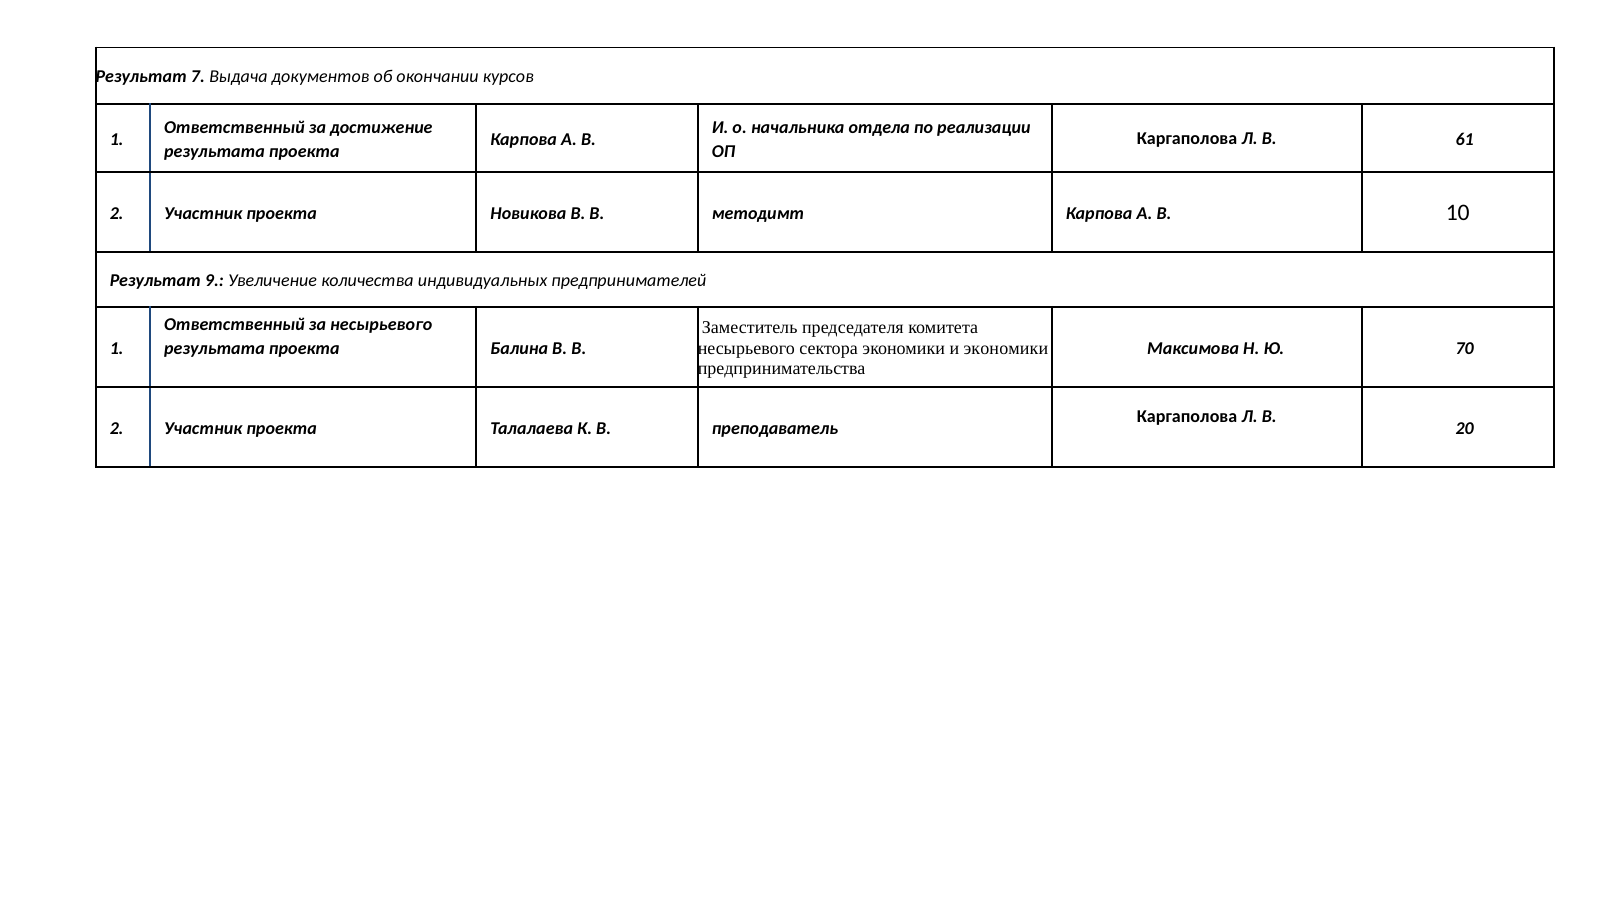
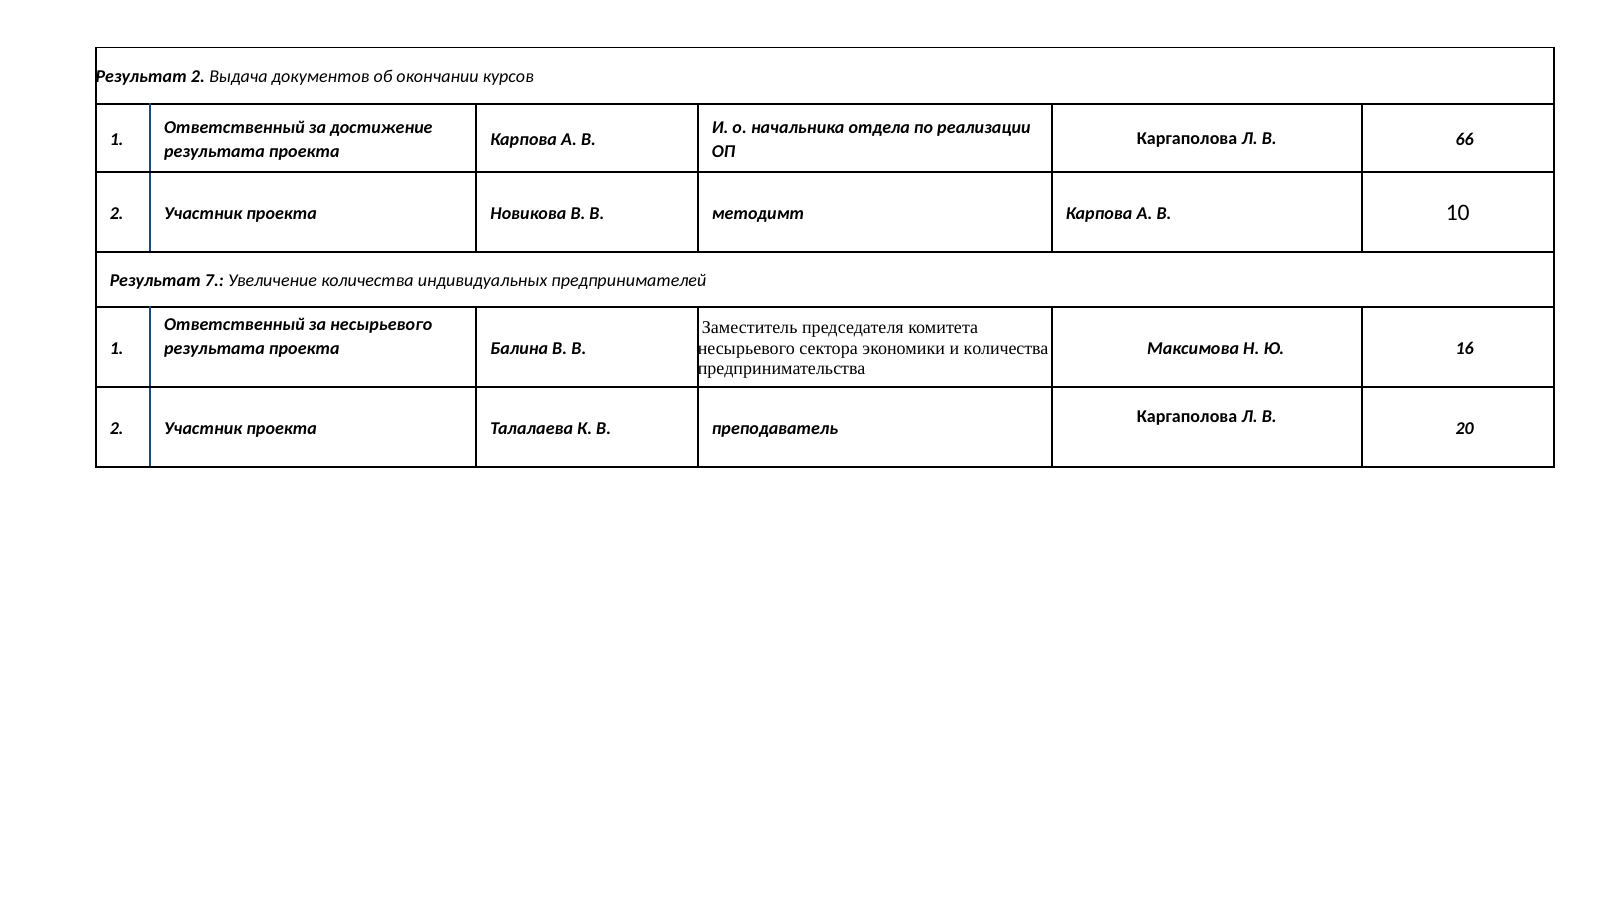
Результат 7: 7 -> 2
61: 61 -> 66
9: 9 -> 7
и экономики: экономики -> количества
70: 70 -> 16
